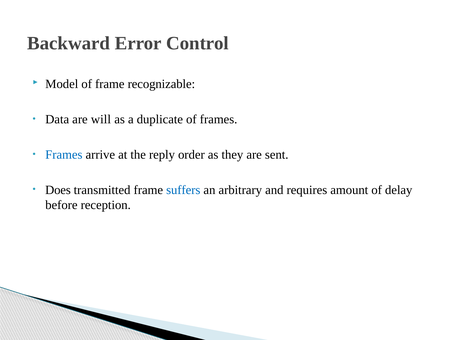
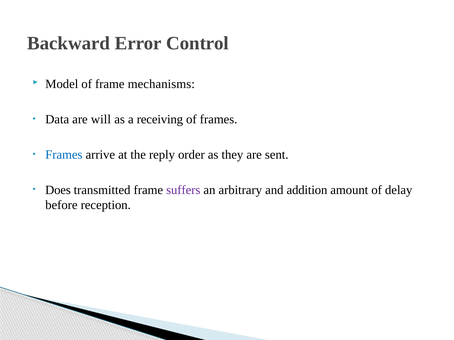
recognizable: recognizable -> mechanisms
duplicate: duplicate -> receiving
suffers colour: blue -> purple
requires: requires -> addition
